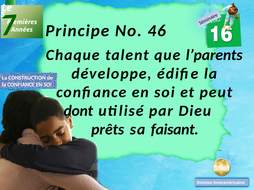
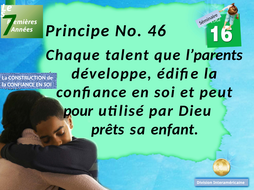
dont: dont -> pour
faisant: faisant -> enfant
